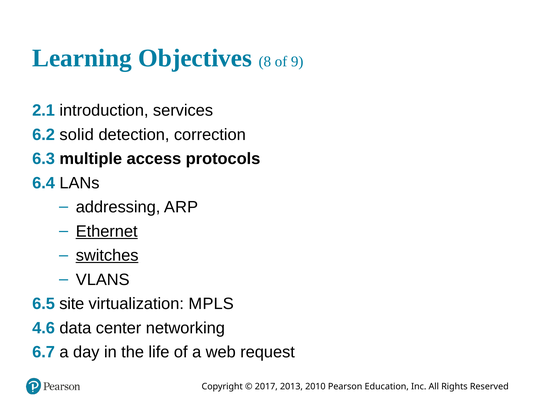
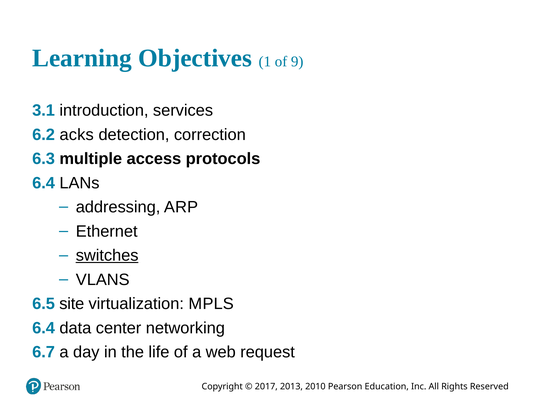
8: 8 -> 1
2.1: 2.1 -> 3.1
solid: solid -> acks
Ethernet underline: present -> none
4.6 at (44, 328): 4.6 -> 6.4
